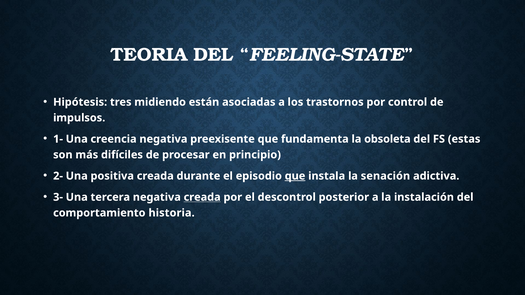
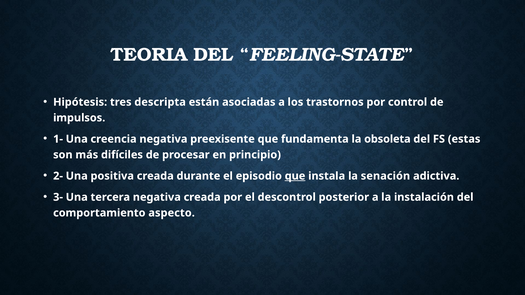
midiendo: midiendo -> descripta
creada at (202, 197) underline: present -> none
historia: historia -> aspecto
